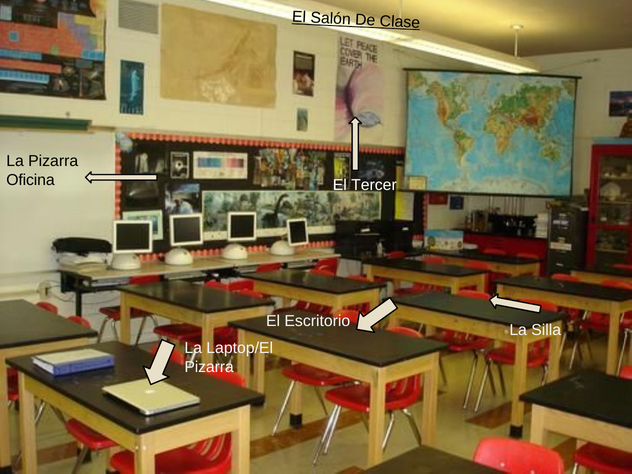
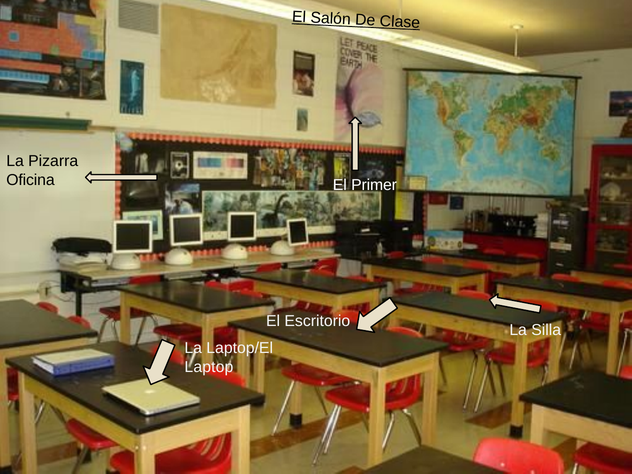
Tercer: Tercer -> Primer
Pizarra at (209, 367): Pizarra -> Laptop
